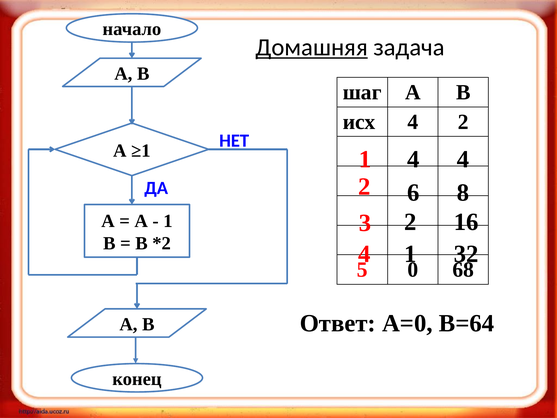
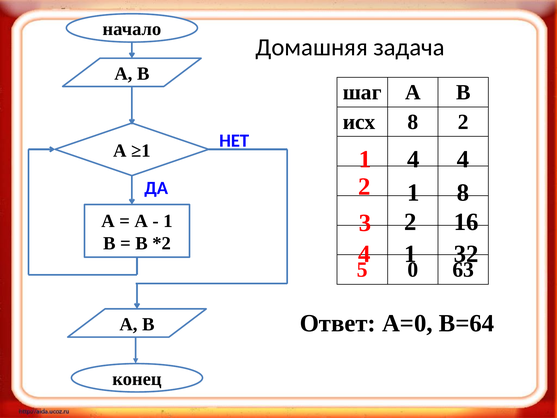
Домашняя underline: present -> none
исх 4: 4 -> 8
2 6: 6 -> 1
68: 68 -> 63
